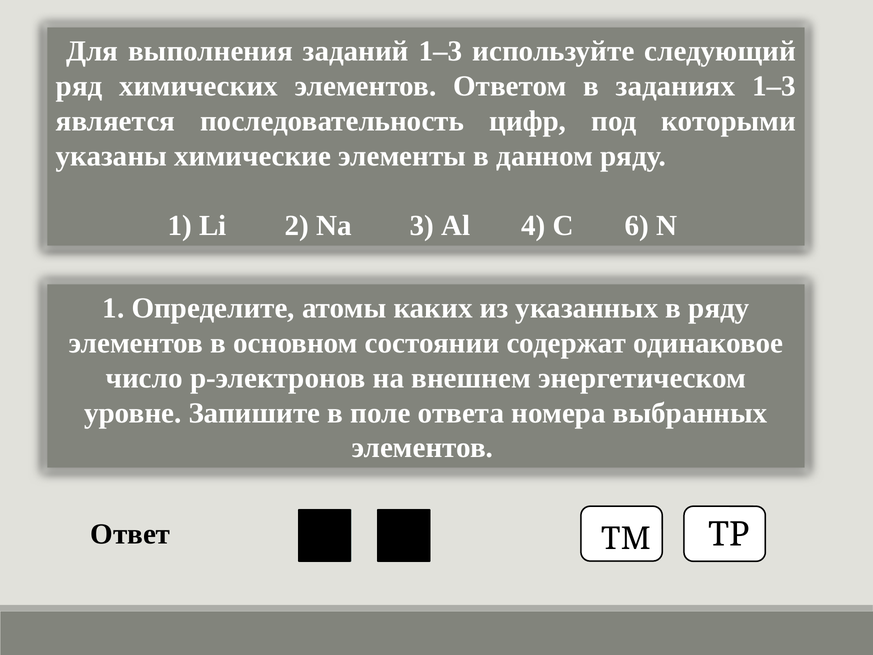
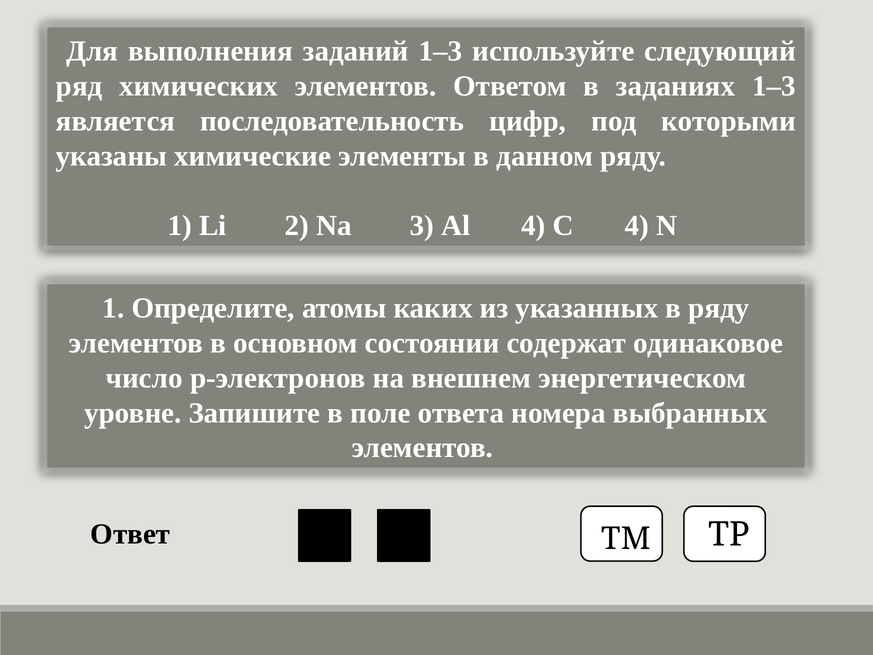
C 6: 6 -> 4
